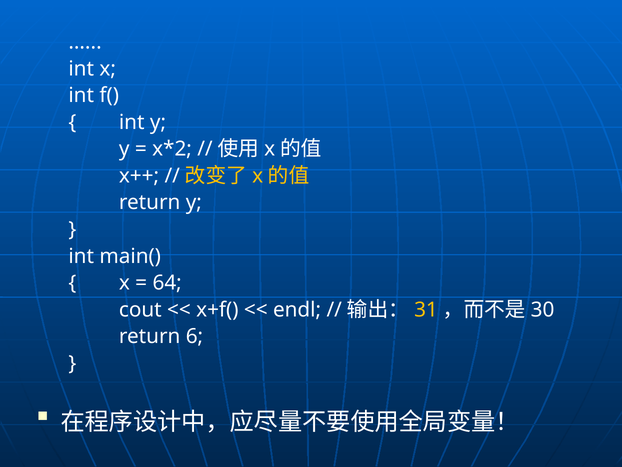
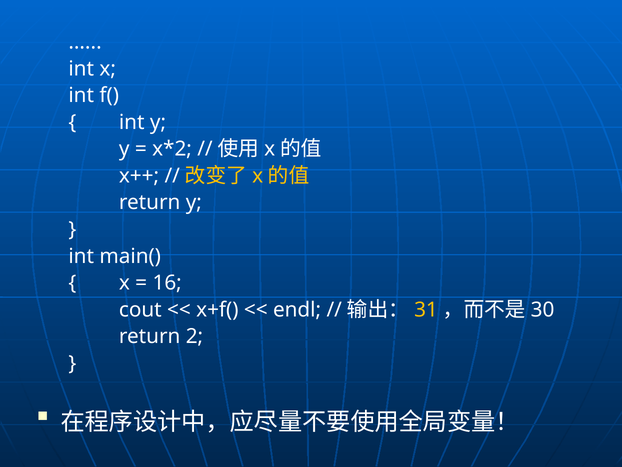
64: 64 -> 16
6: 6 -> 2
